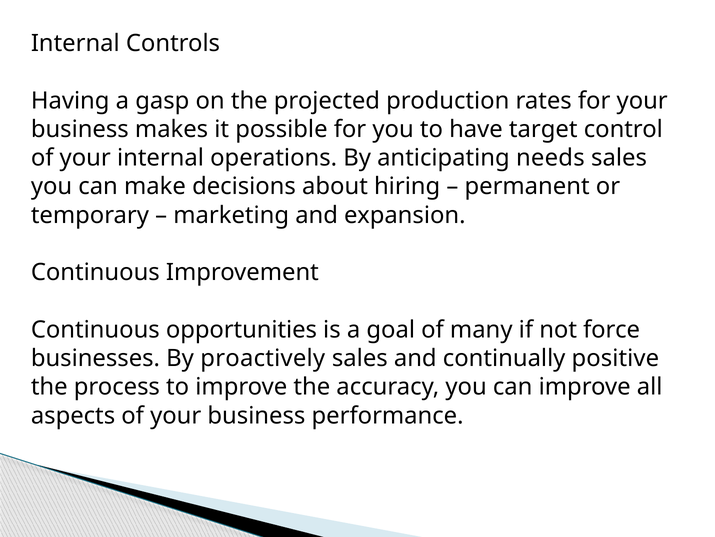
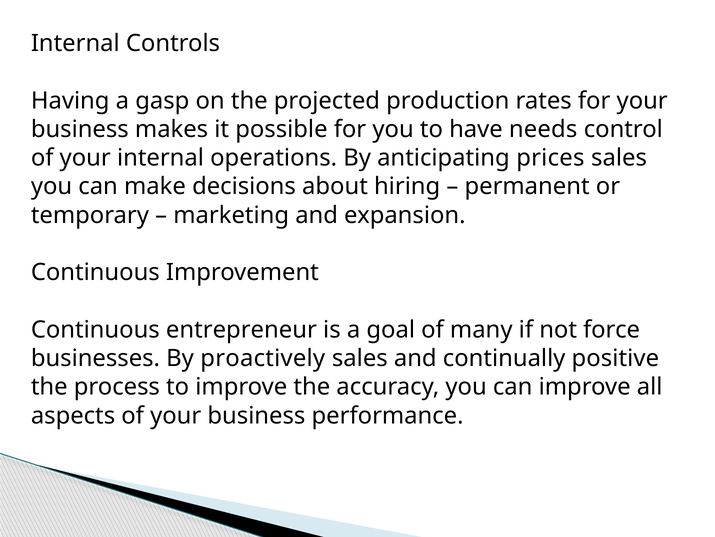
target: target -> needs
needs: needs -> prices
opportunities: opportunities -> entrepreneur
